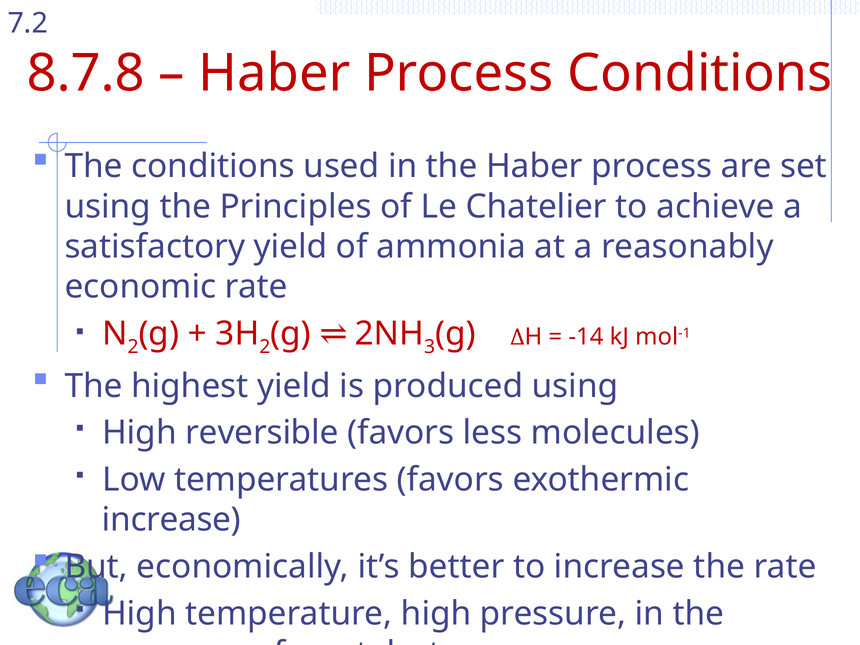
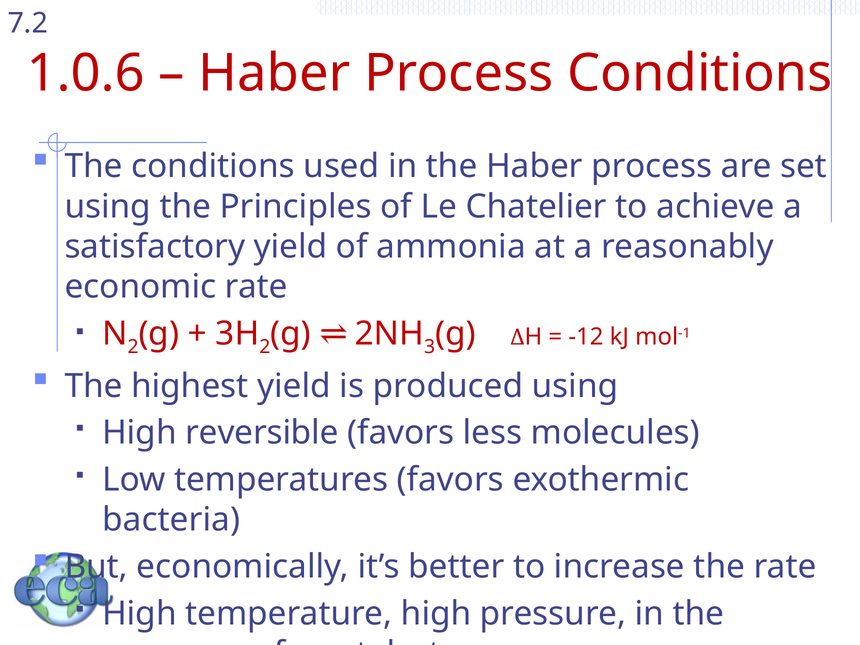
8.7.8: 8.7.8 -> 1.0.6
-14: -14 -> -12
increase at (171, 520): increase -> bacteria
